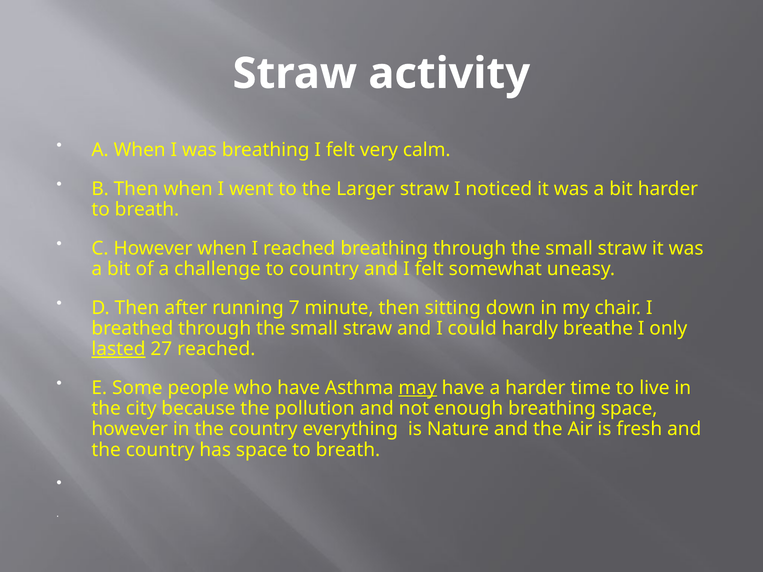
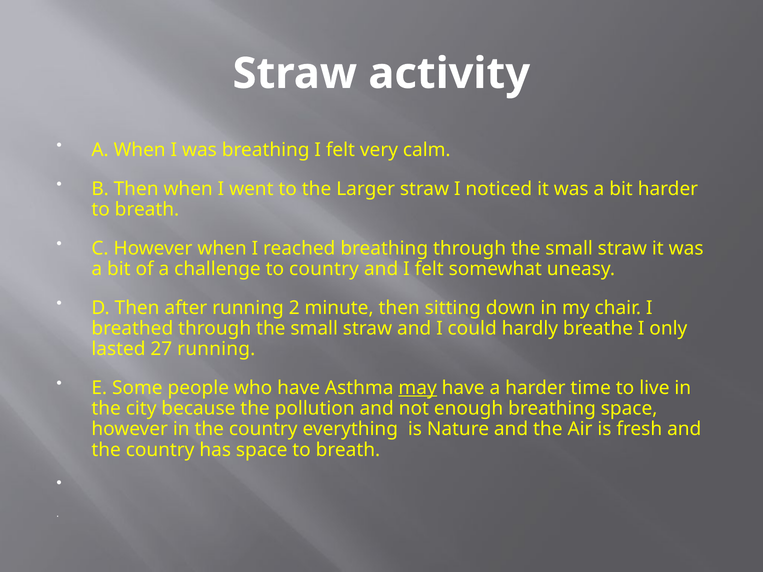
7: 7 -> 2
lasted underline: present -> none
27 reached: reached -> running
